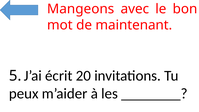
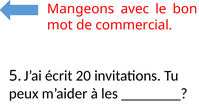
maintenant: maintenant -> commercial
